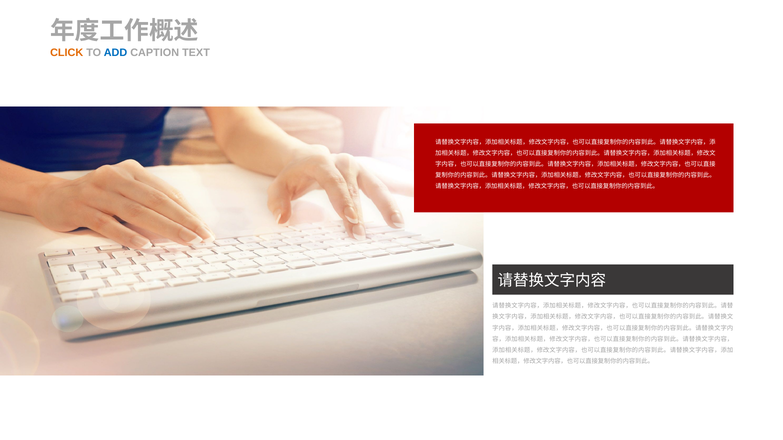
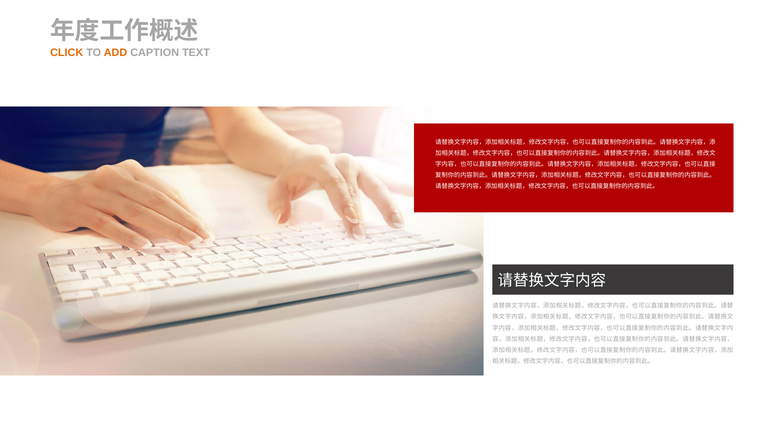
ADD colour: blue -> orange
